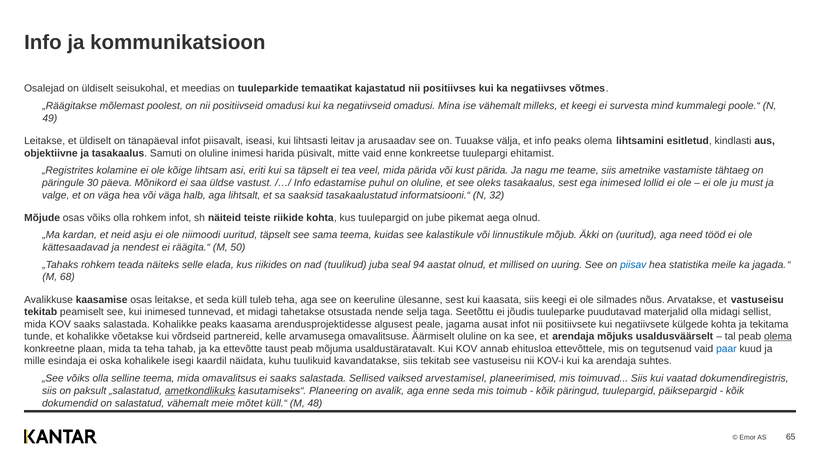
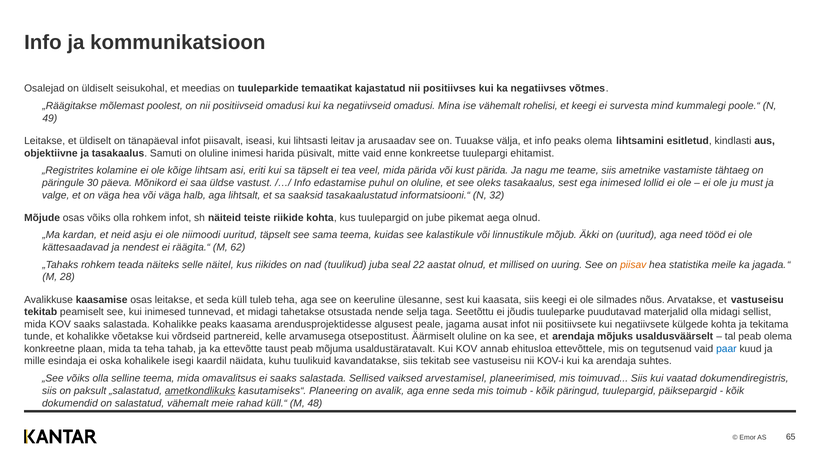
milleks: milleks -> rohelisi
50: 50 -> 62
elada: elada -> näitel
94: 94 -> 22
piisav colour: blue -> orange
68: 68 -> 28
omavalitsuse: omavalitsuse -> otsepostitust
olema at (778, 337) underline: present -> none
mõtet: mõtet -> rahad
